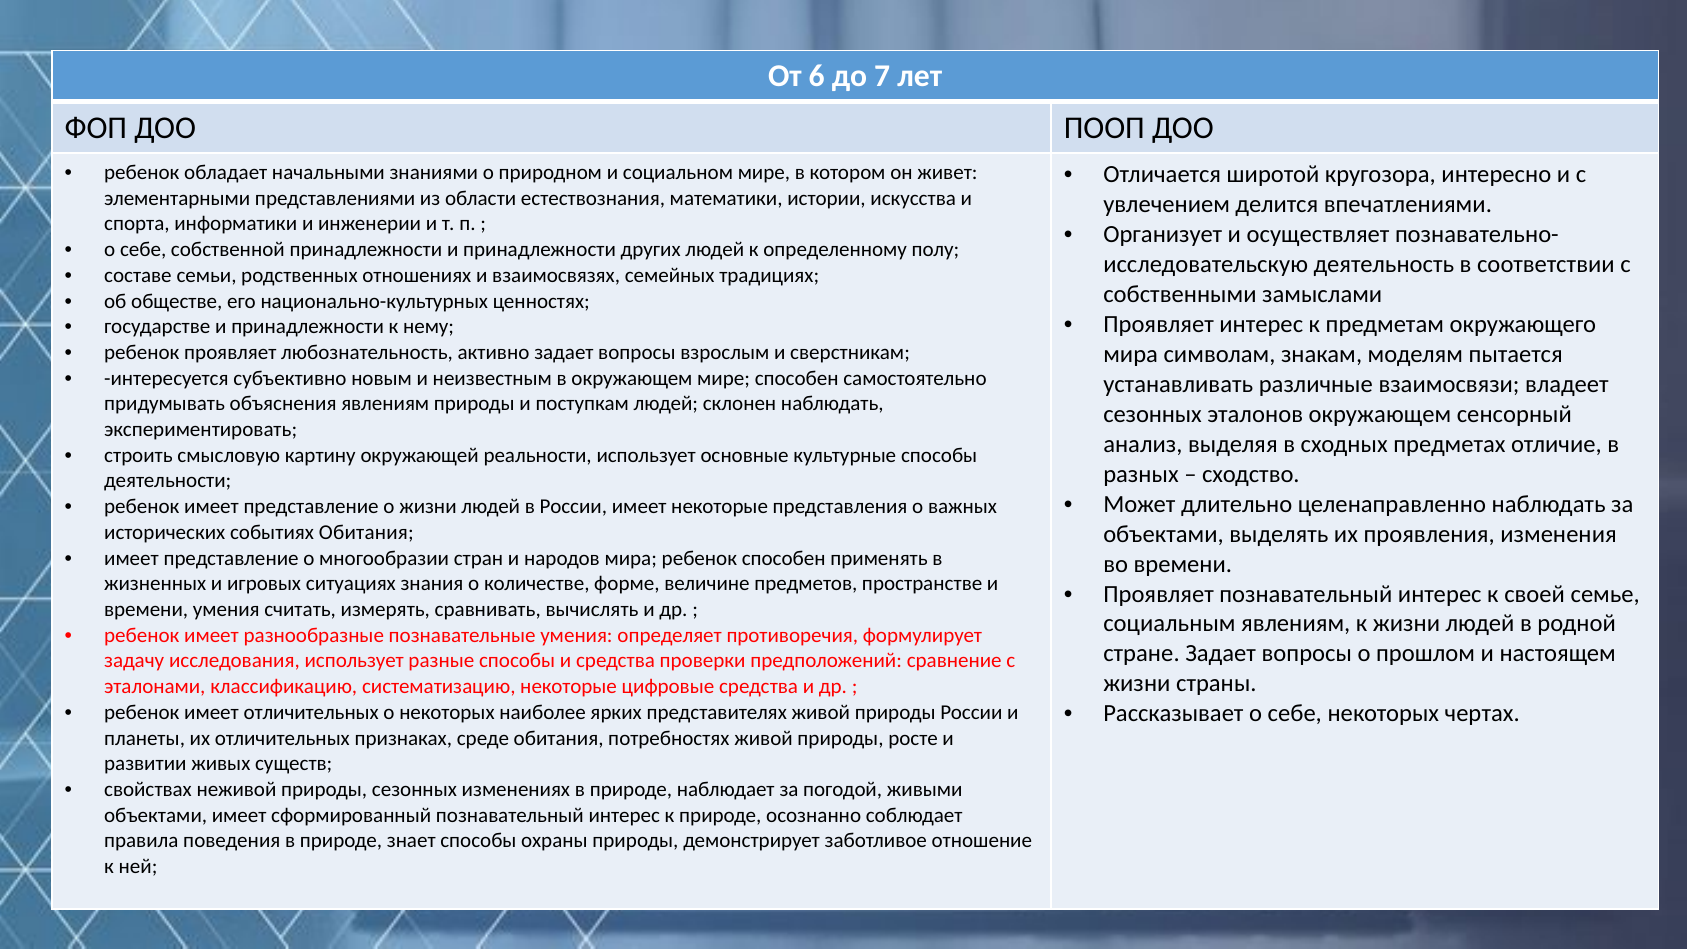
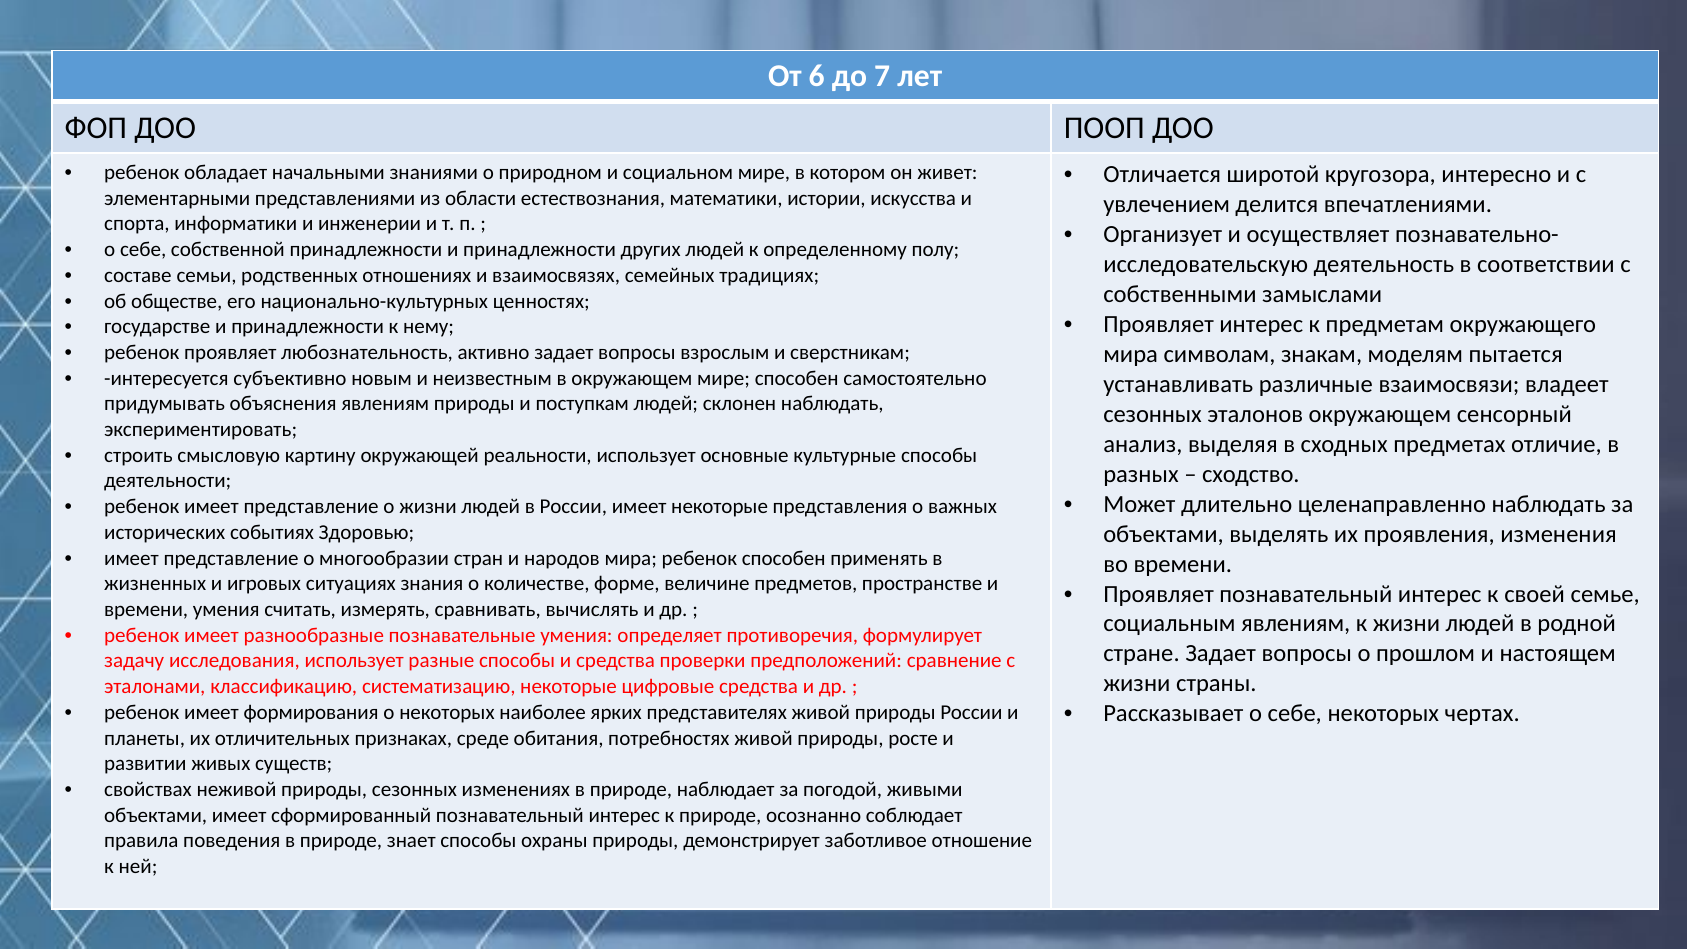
событиях Обитания: Обитания -> Здоровью
имеет отличительных: отличительных -> формирования
